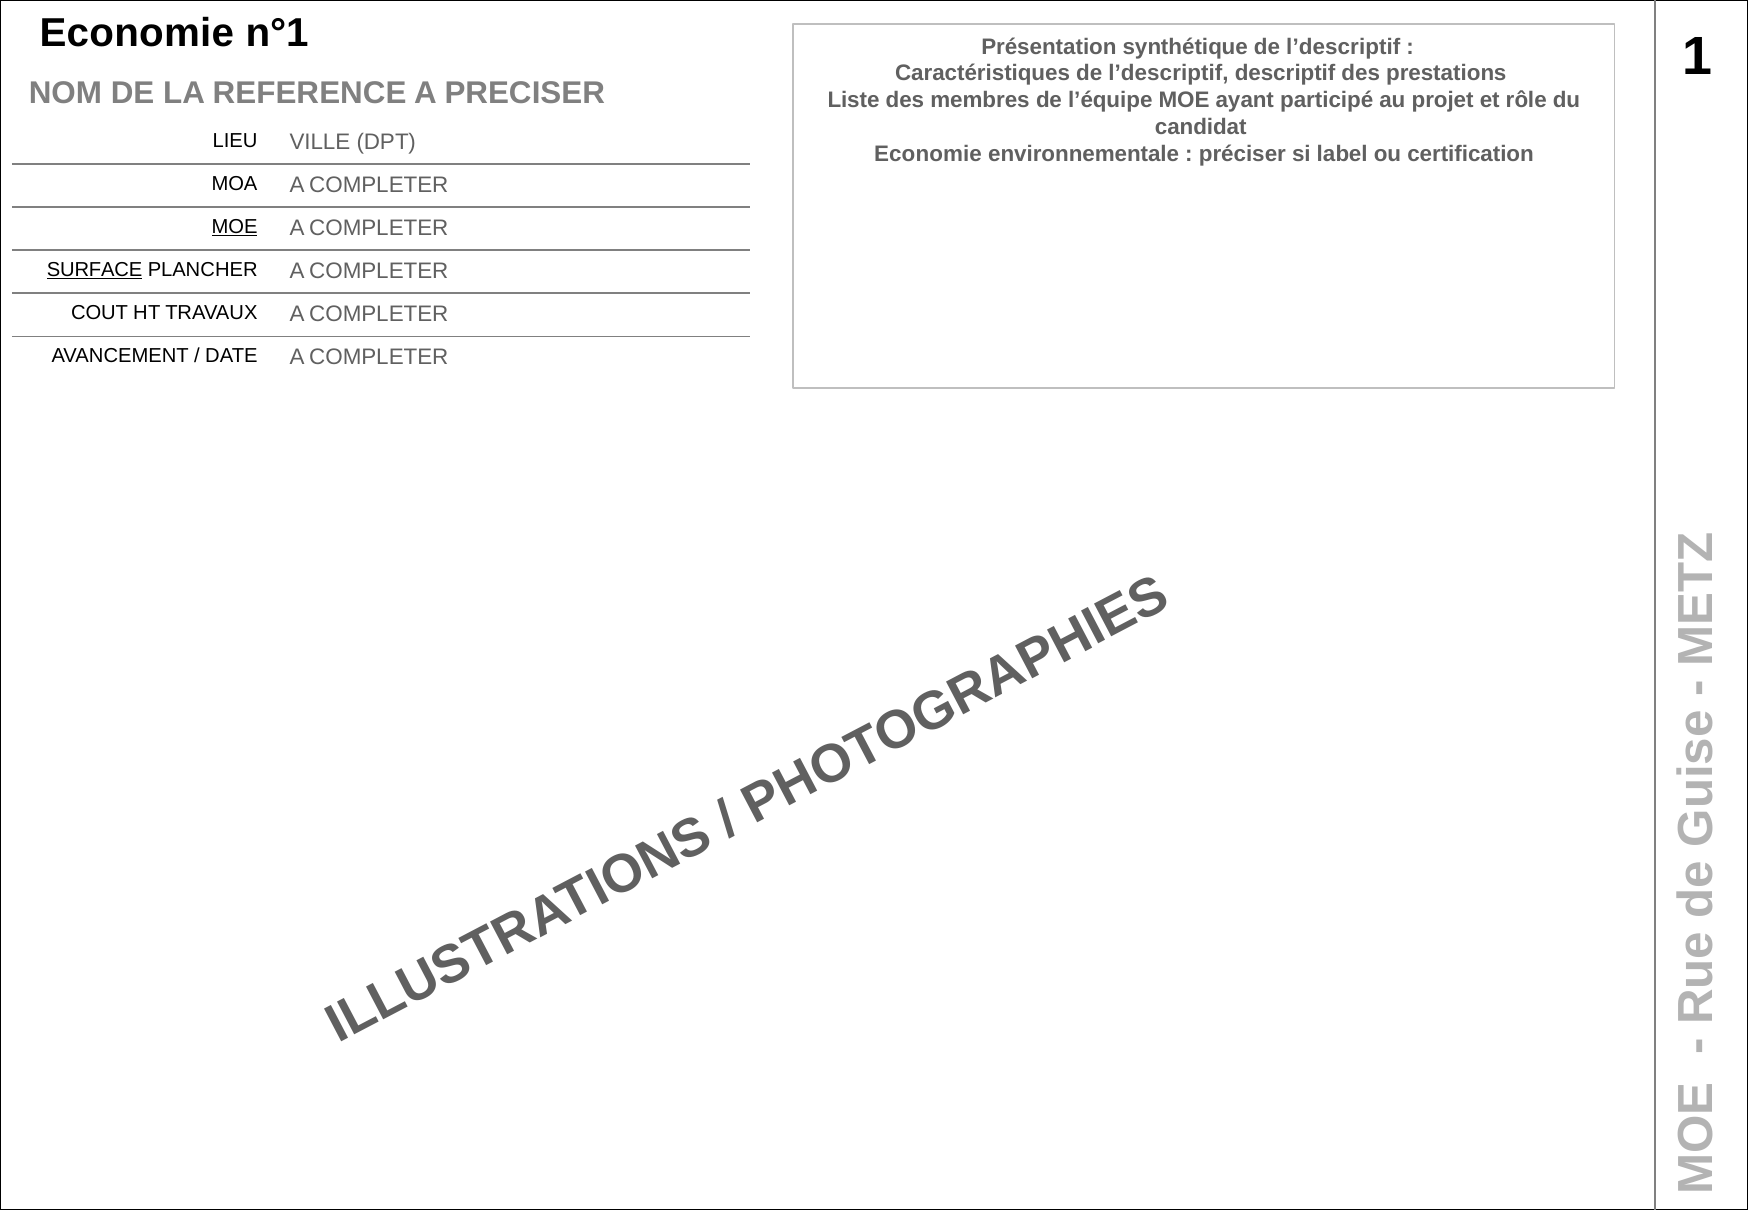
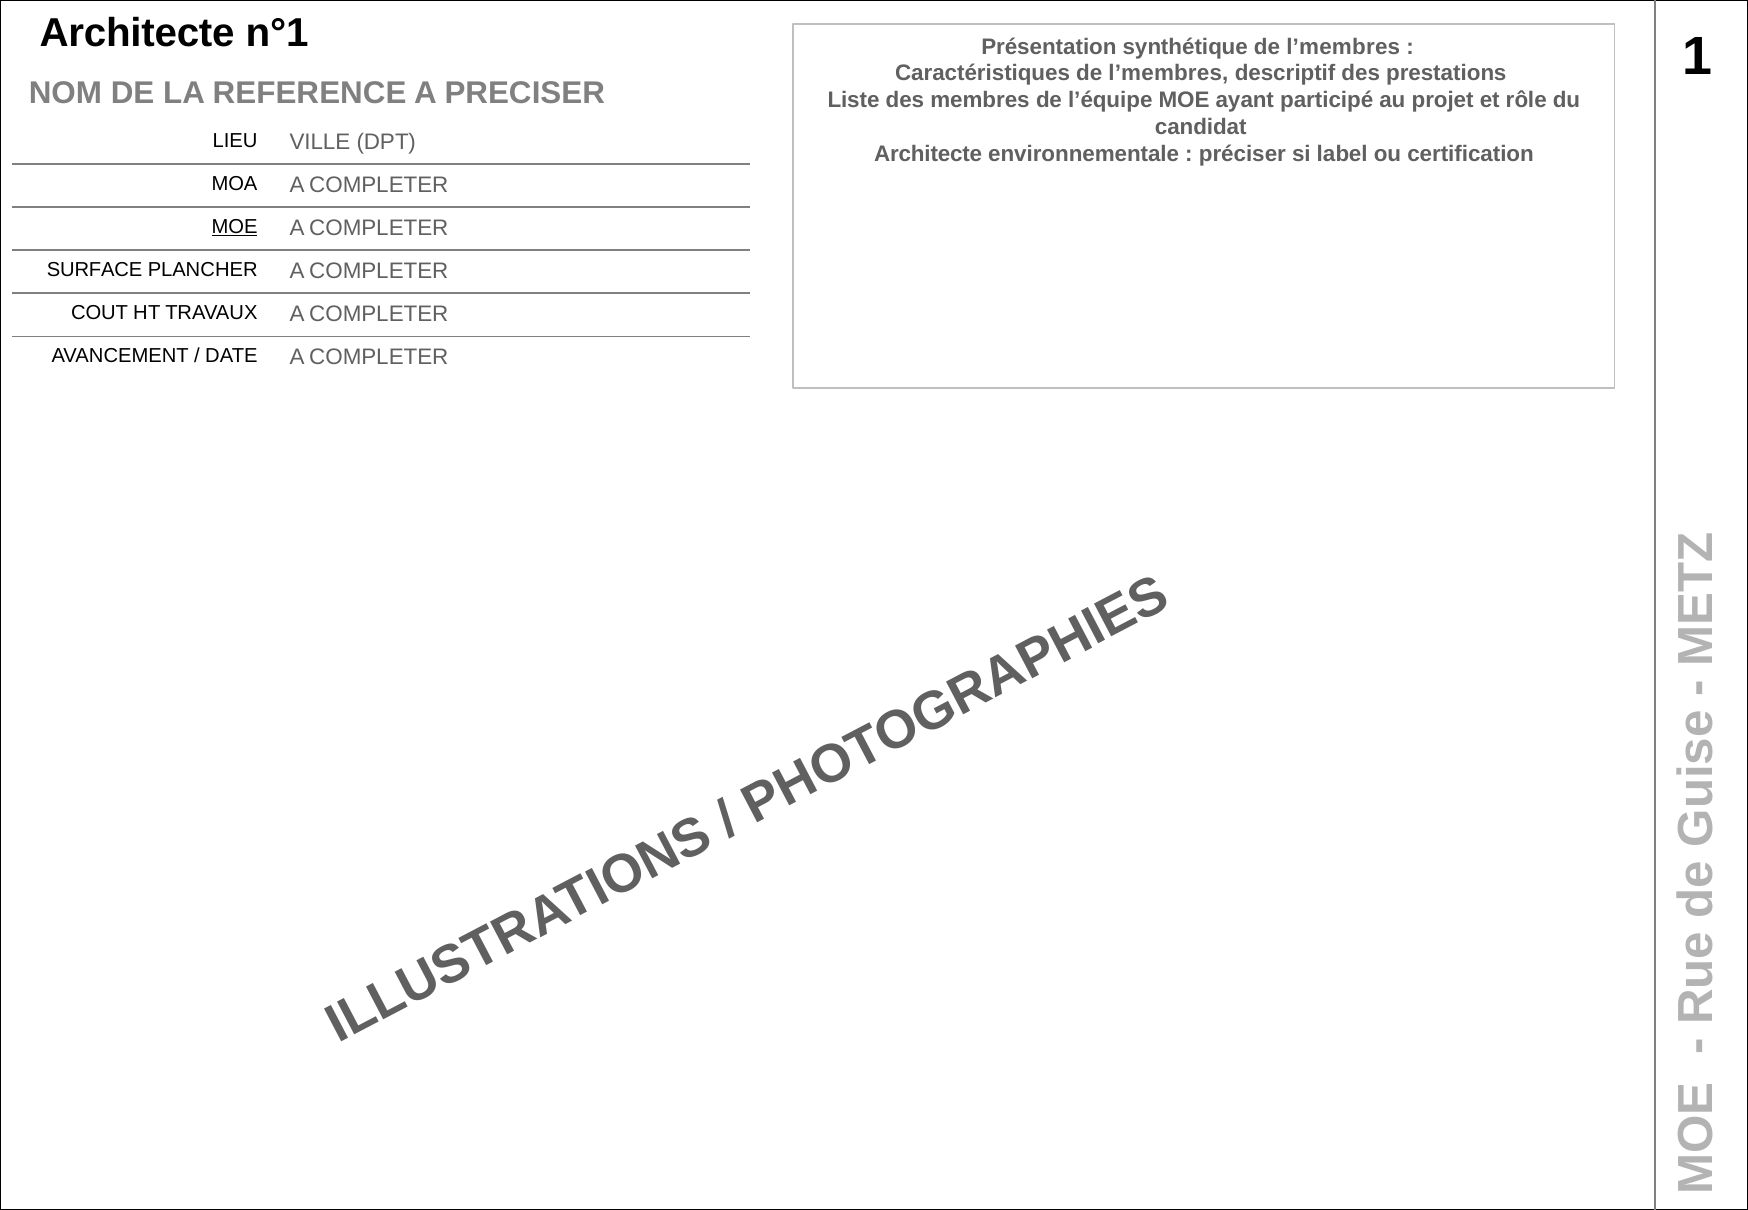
Economie at (137, 33): Economie -> Architecte
synthétique de l’descriptif: l’descriptif -> l’membres
Caractéristiques de l’descriptif: l’descriptif -> l’membres
Economie at (928, 154): Economie -> Architecte
SURFACE underline: present -> none
